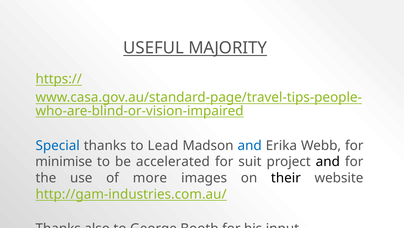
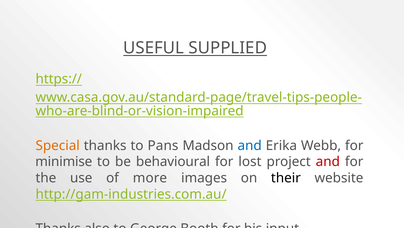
MAJORITY: MAJORITY -> SUPPLIED
Special colour: blue -> orange
Lead: Lead -> Pans
accelerated: accelerated -> behavioural
suit: suit -> lost
and at (328, 161) colour: black -> red
